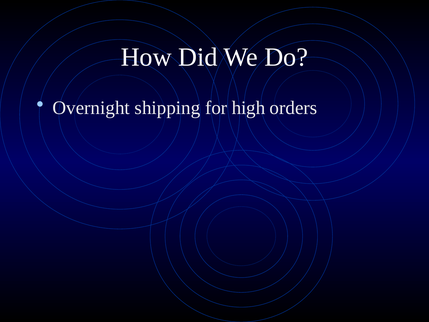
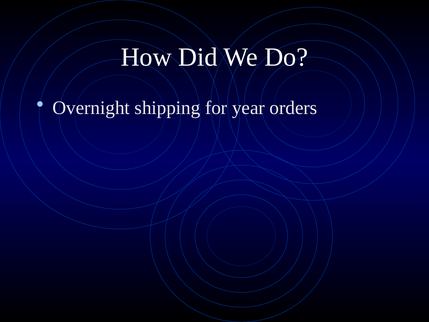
high: high -> year
